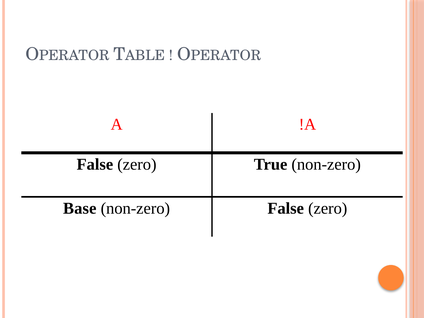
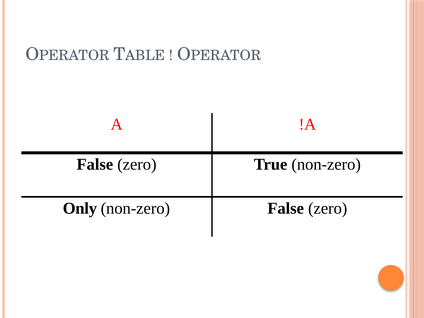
Base: Base -> Only
